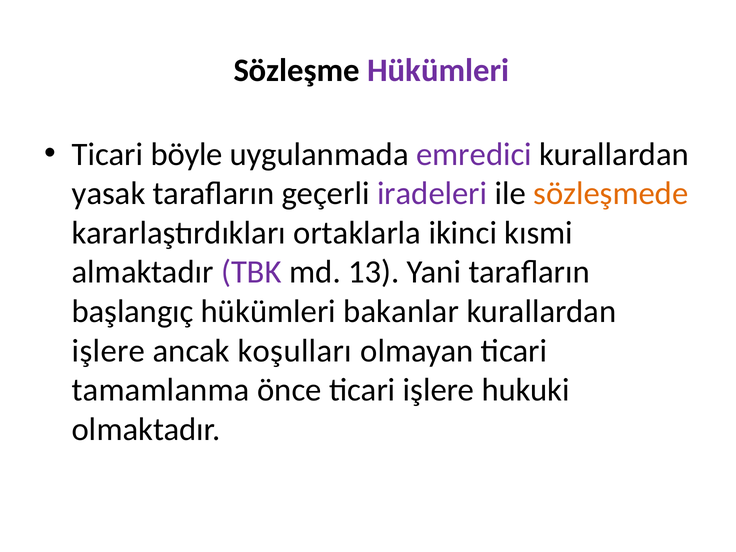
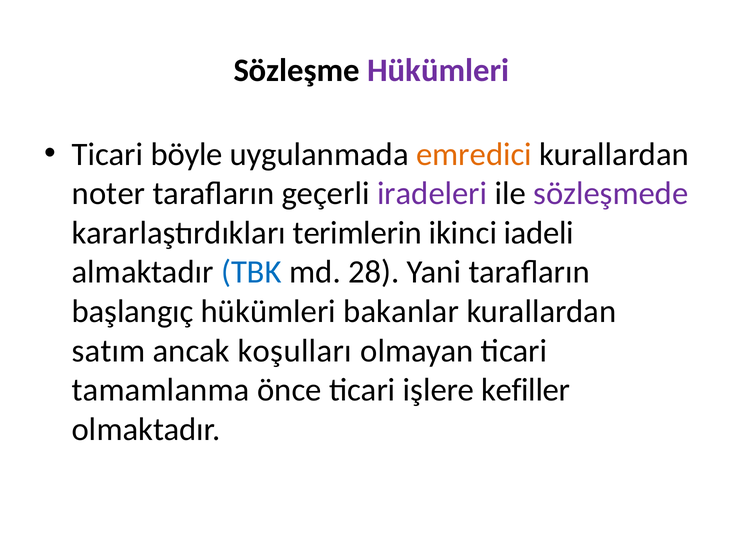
emredici colour: purple -> orange
yasak: yasak -> noter
sözleşmede colour: orange -> purple
ortaklarla: ortaklarla -> terimlerin
kısmi: kısmi -> iadeli
TBK colour: purple -> blue
13: 13 -> 28
işlere at (108, 351): işlere -> satım
hukuki: hukuki -> kefiller
